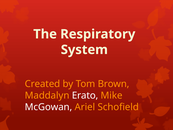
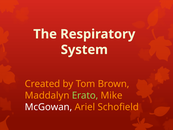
Erato colour: white -> light green
